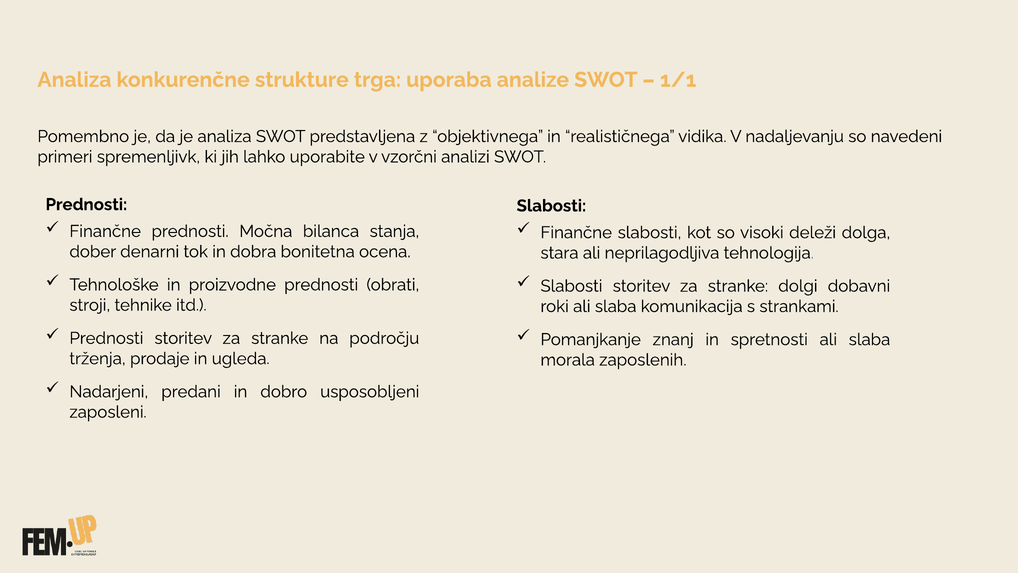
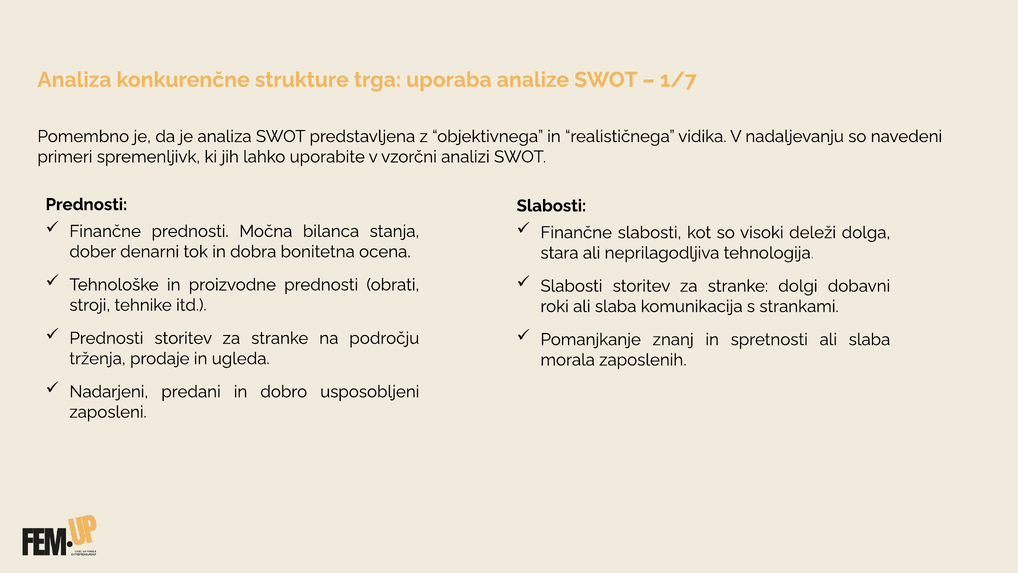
1/1: 1/1 -> 1/7
